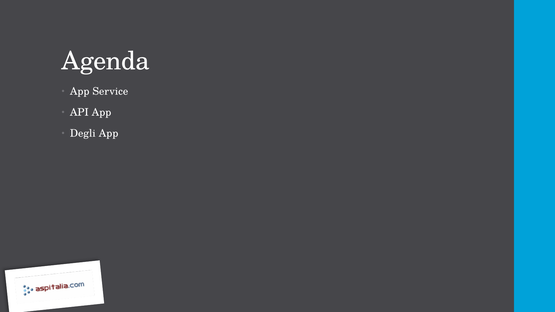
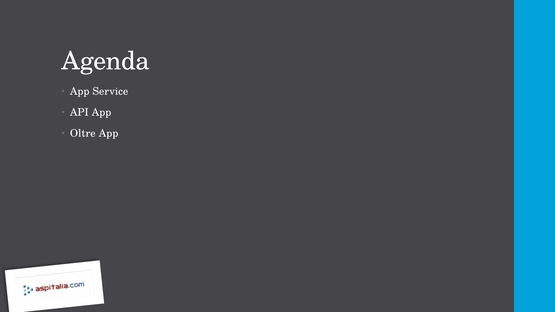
Degli: Degli -> Oltre
